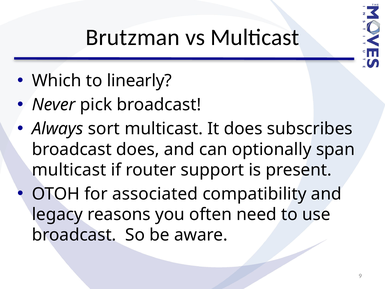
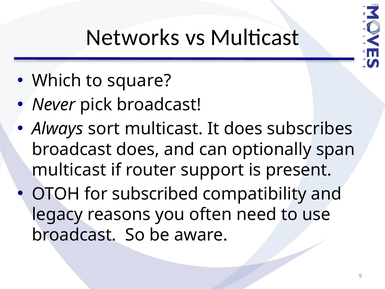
Brutzman: Brutzman -> Networks
linearly: linearly -> square
associated: associated -> subscribed
